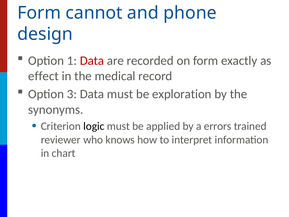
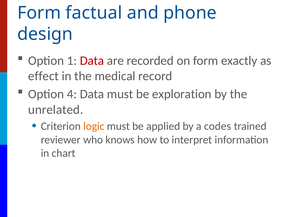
cannot: cannot -> factual
3: 3 -> 4
synonyms: synonyms -> unrelated
logic colour: black -> orange
errors: errors -> codes
